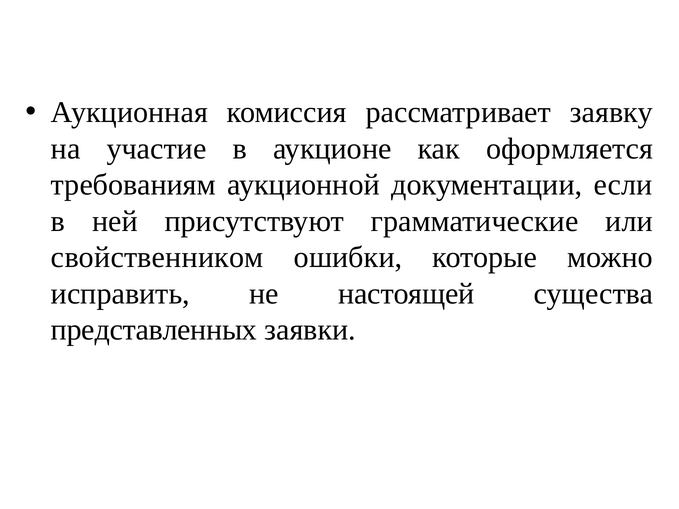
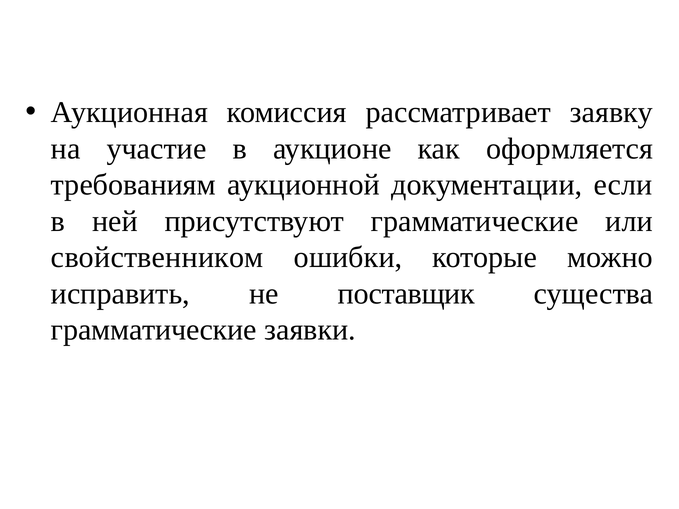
настоящей: настоящей -> поставщик
представленных at (154, 330): представленных -> грамматические
